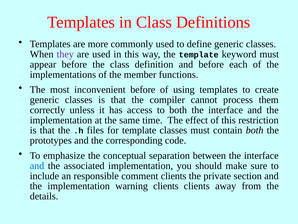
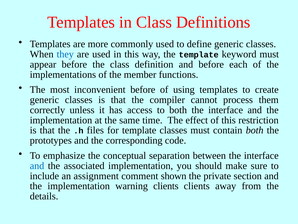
they colour: purple -> blue
responsible: responsible -> assignment
comment clients: clients -> shown
